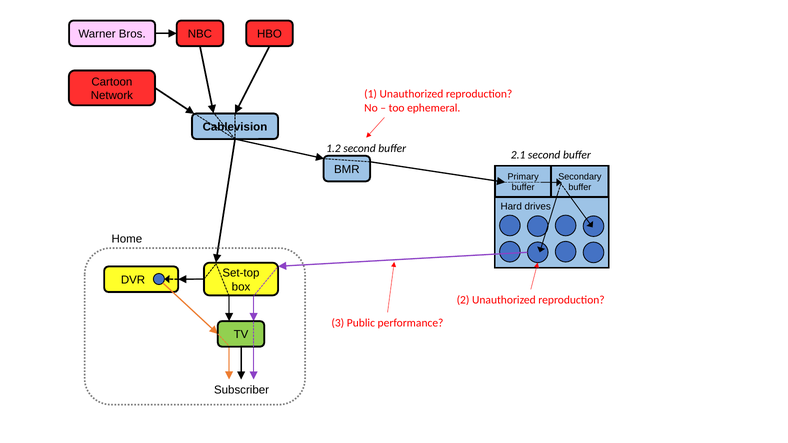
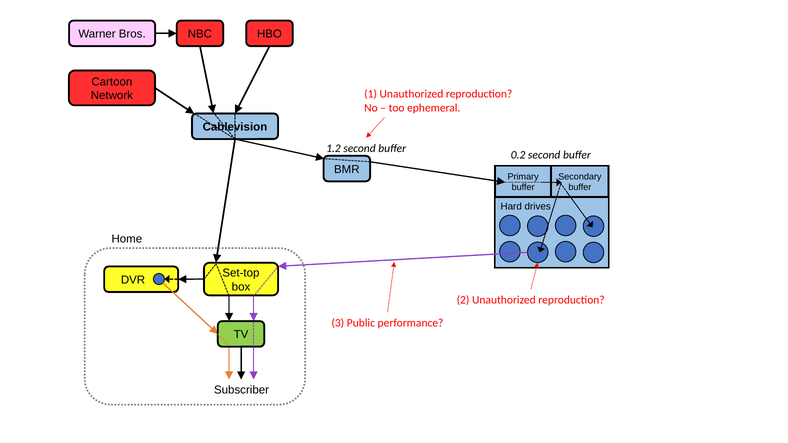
2.1: 2.1 -> 0.2
